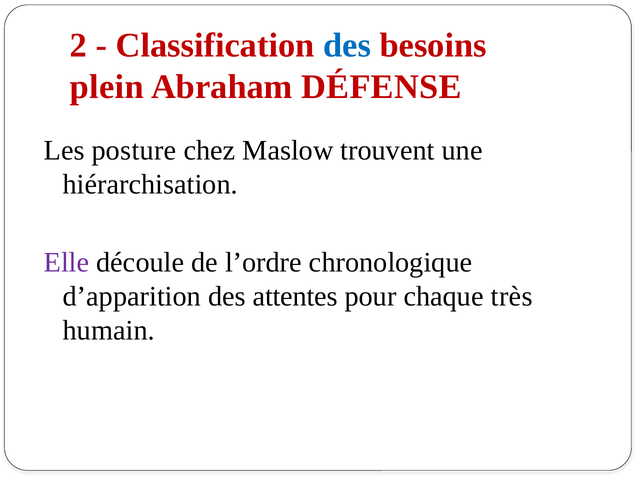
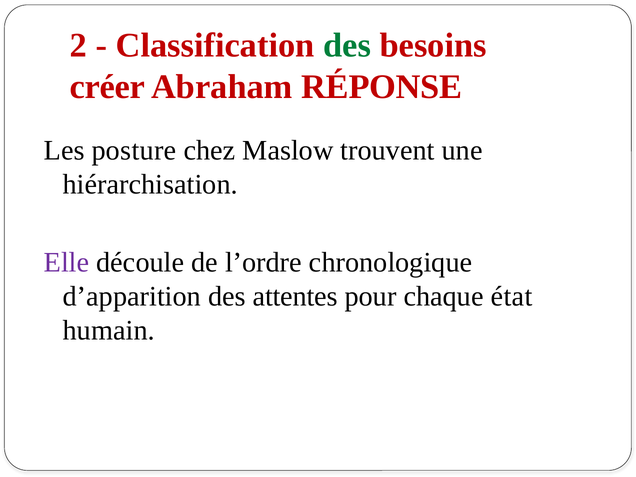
des at (347, 45) colour: blue -> green
plein: plein -> créer
DÉFENSE: DÉFENSE -> RÉPONSE
très: très -> état
